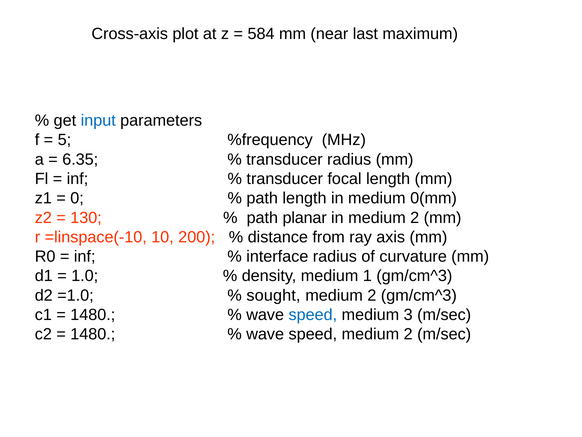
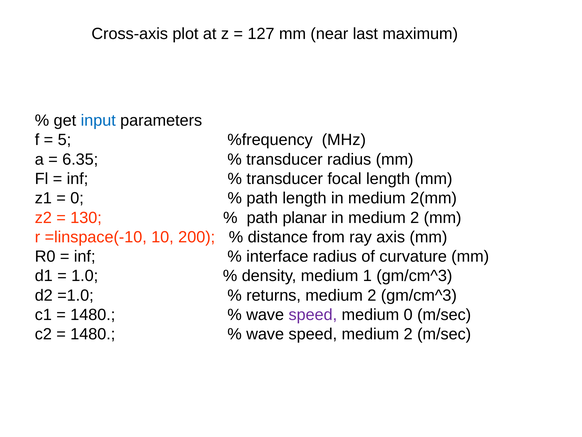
584: 584 -> 127
0(mm: 0(mm -> 2(mm
sought: sought -> returns
speed at (313, 314) colour: blue -> purple
medium 3: 3 -> 0
